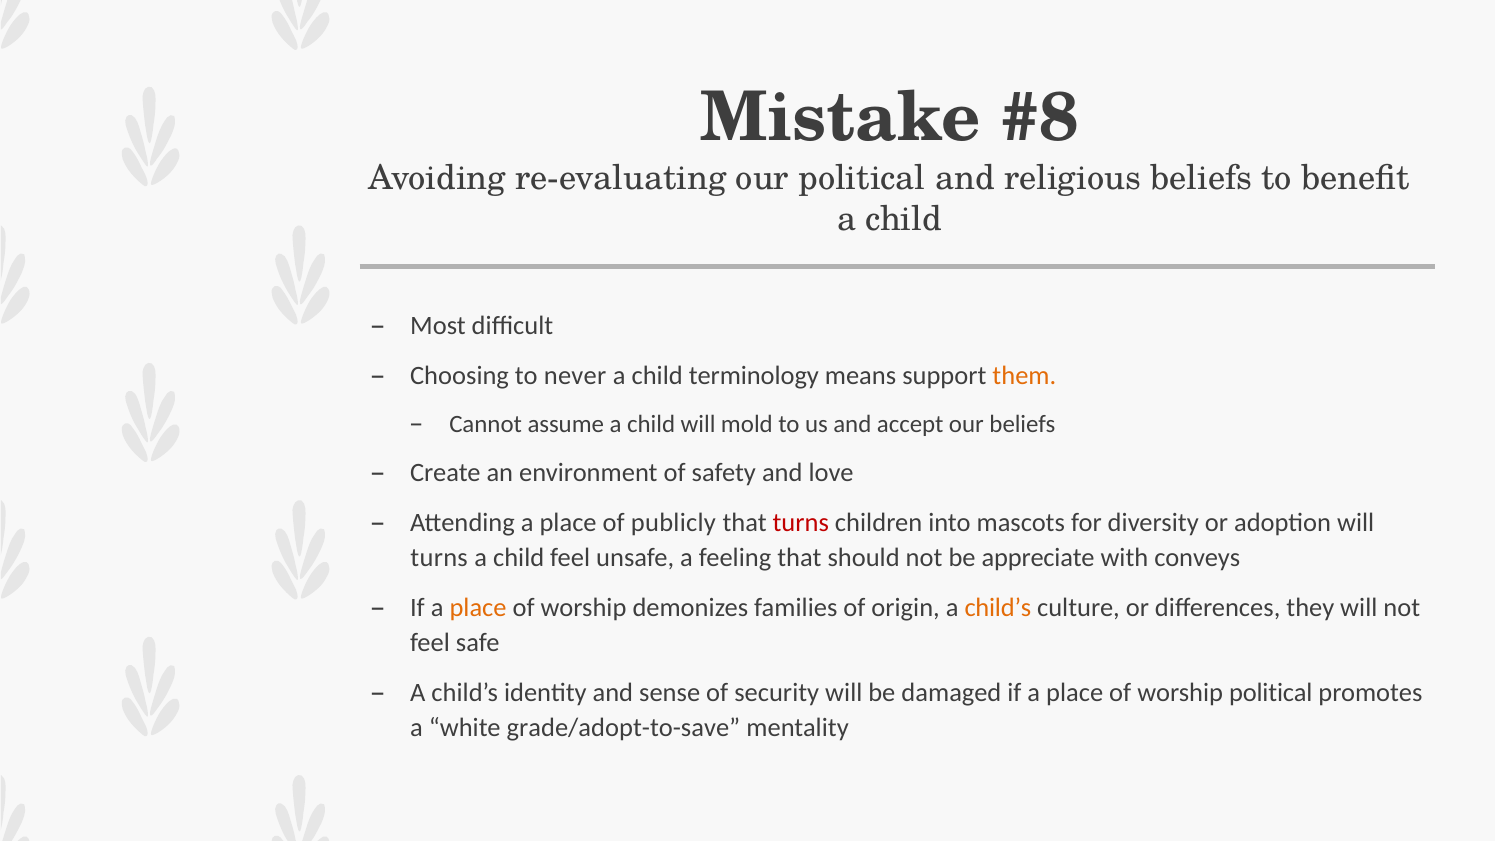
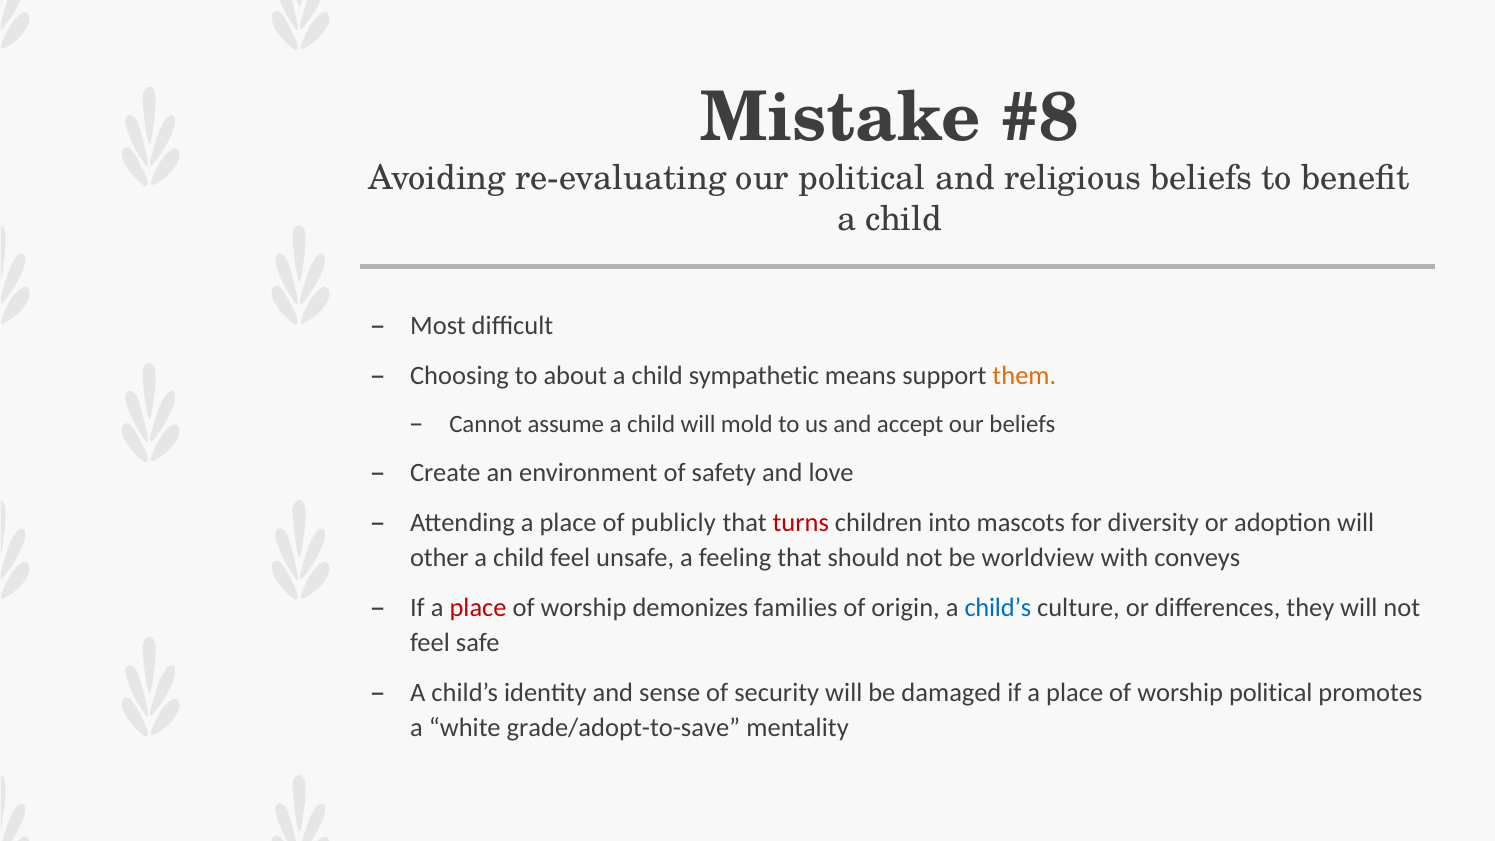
never: never -> about
terminology: terminology -> sympathetic
turns at (439, 558): turns -> other
appreciate: appreciate -> worldview
place at (478, 608) colour: orange -> red
child’s at (998, 608) colour: orange -> blue
